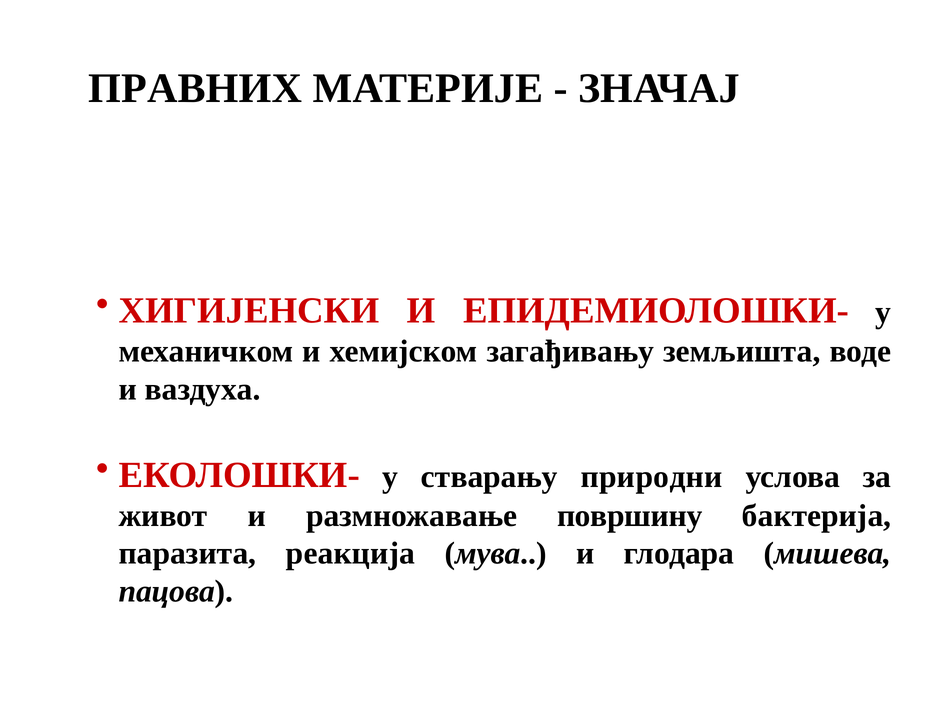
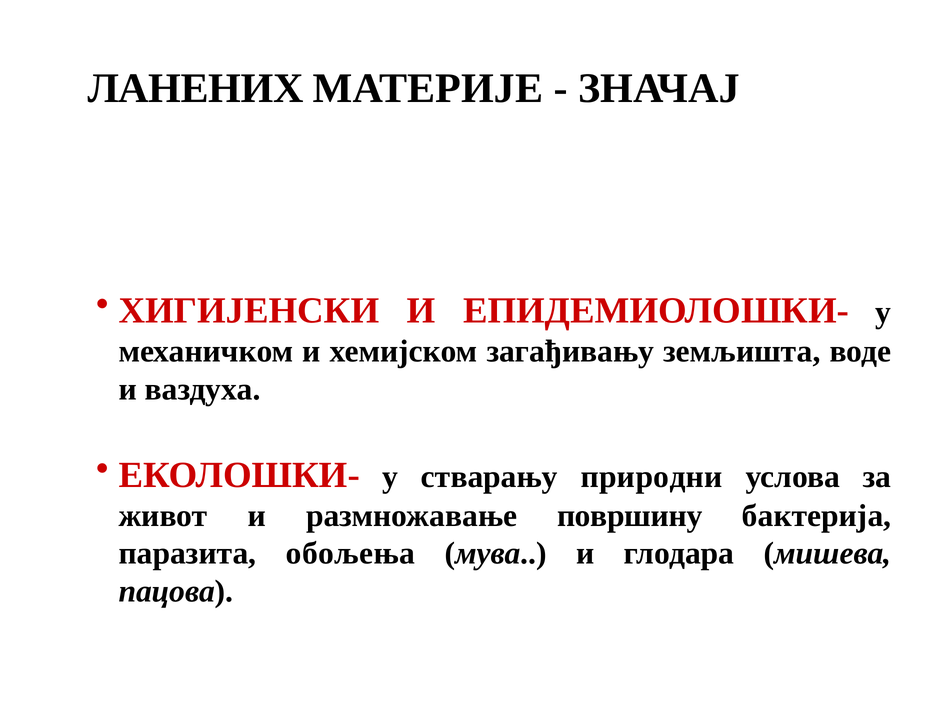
ПРАВНИХ: ПРАВНИХ -> ЛАНЕНИХ
реакција: реакција -> обољења
